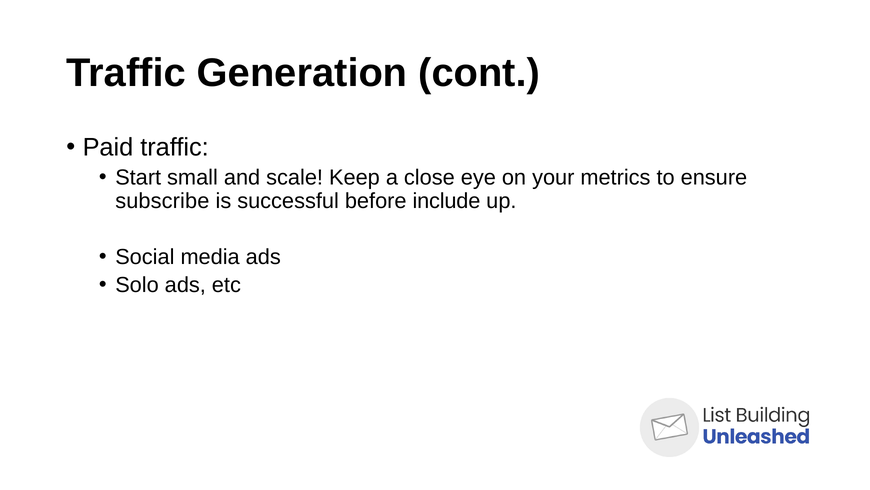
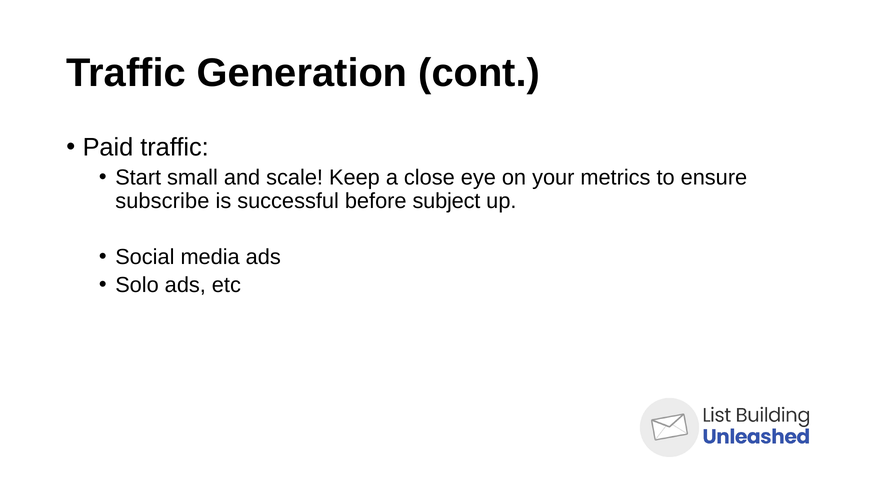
include: include -> subject
